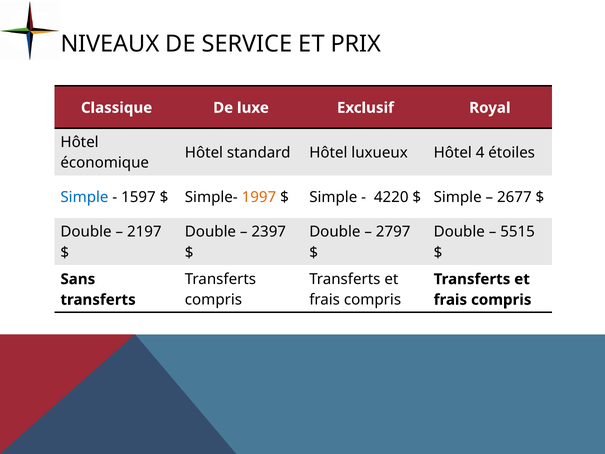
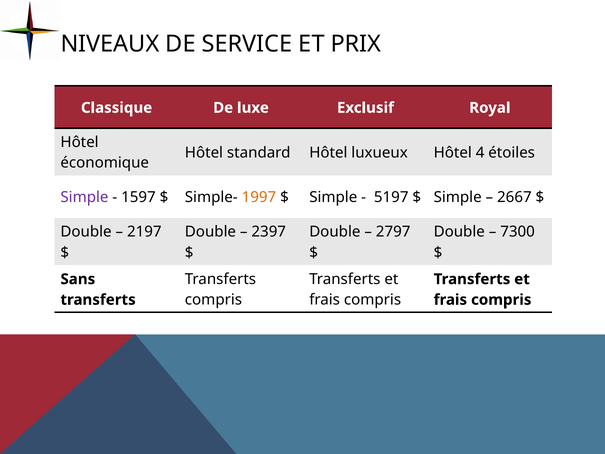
Simple at (84, 197) colour: blue -> purple
4220: 4220 -> 5197
2677: 2677 -> 2667
5515: 5515 -> 7300
